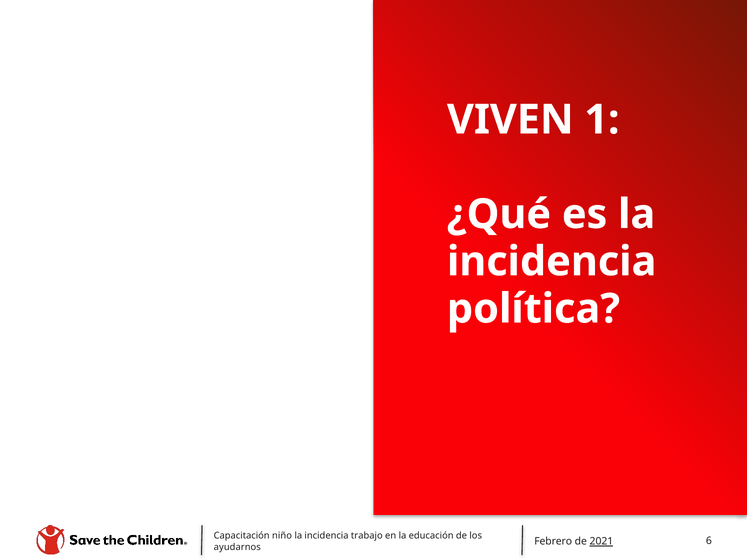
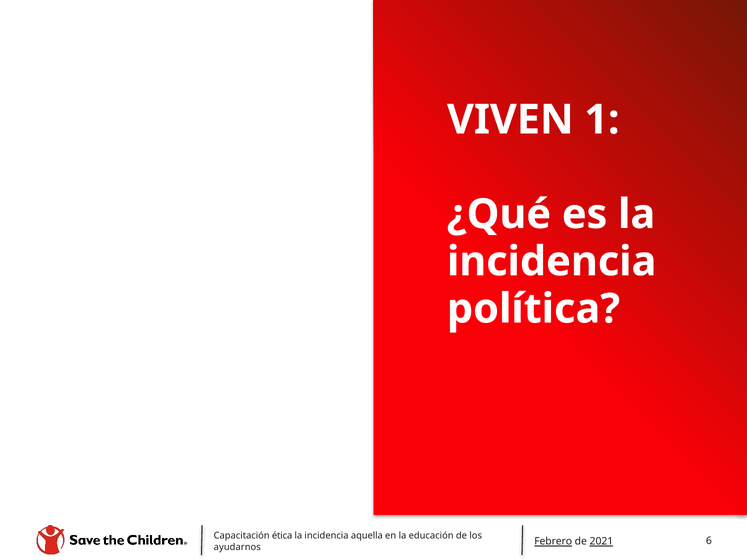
niño: niño -> ética
trabajo: trabajo -> aquella
Febrero underline: none -> present
